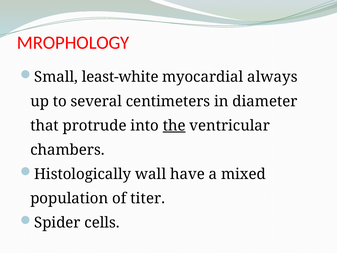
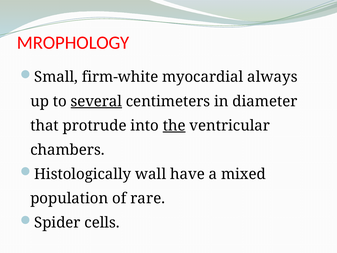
least-white: least-white -> firm-white
several underline: none -> present
titer: titer -> rare
